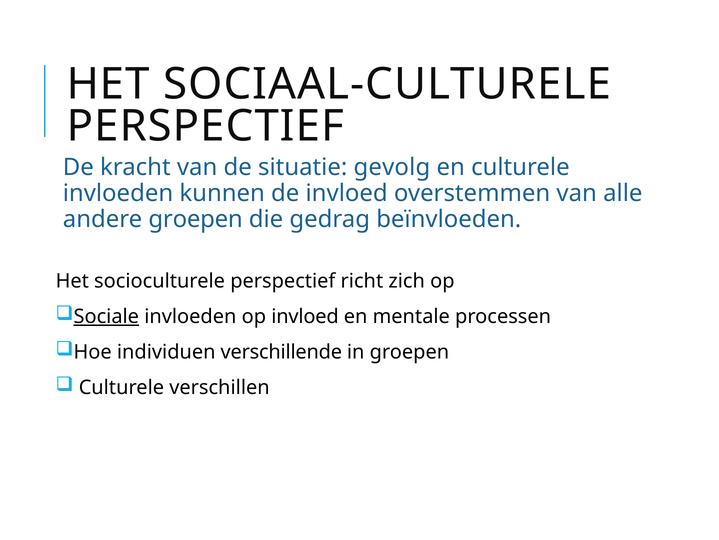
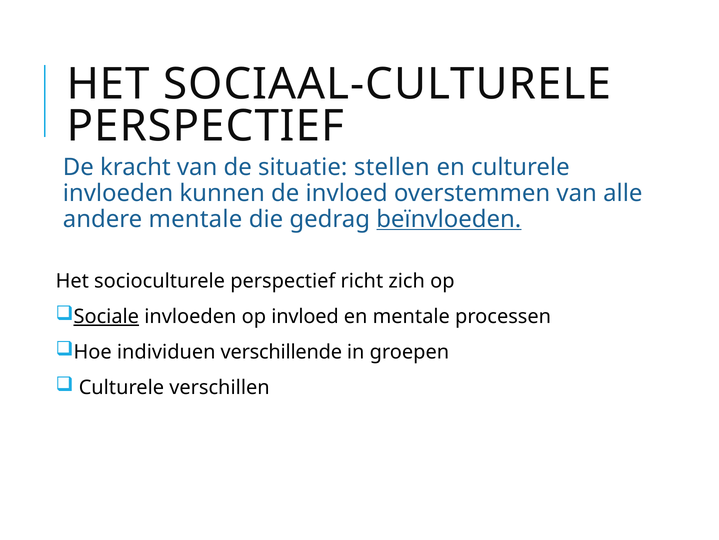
gevolg: gevolg -> stellen
andere groepen: groepen -> mentale
beïnvloeden underline: none -> present
